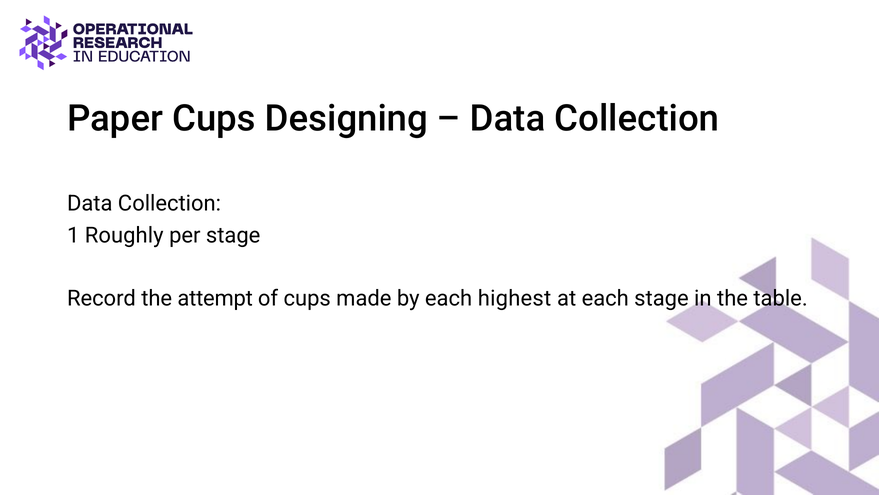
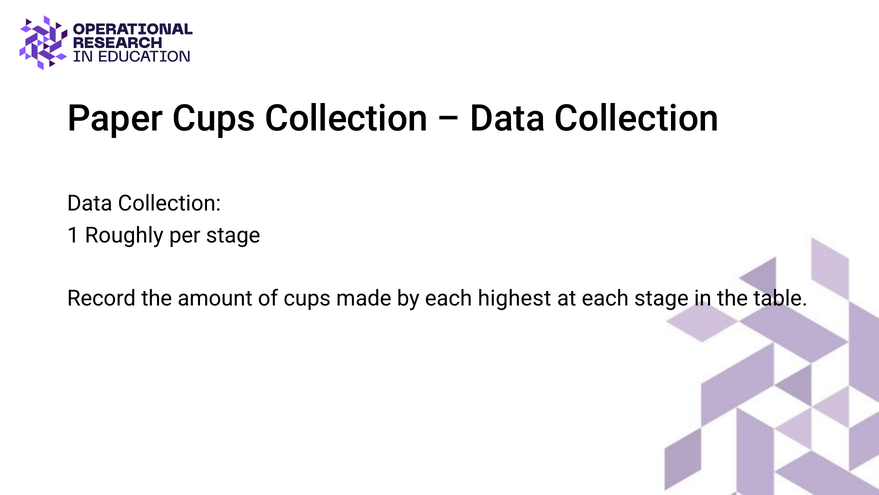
Cups Designing: Designing -> Collection
attempt: attempt -> amount
